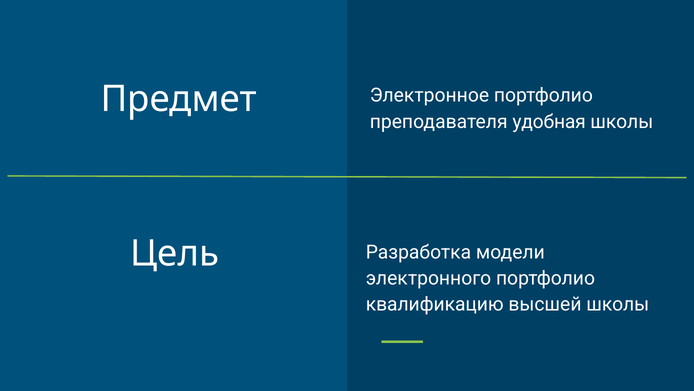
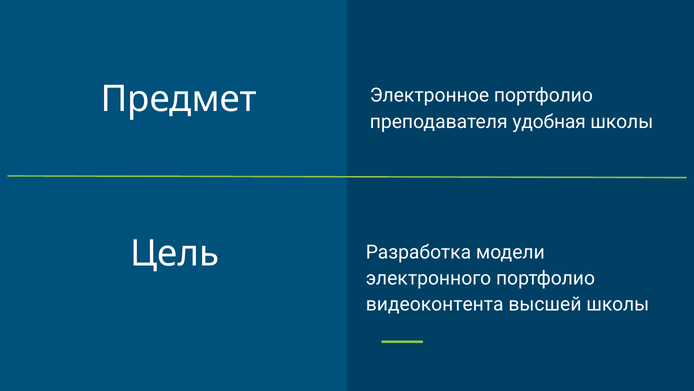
квалификацию: квалификацию -> видеоконтента
